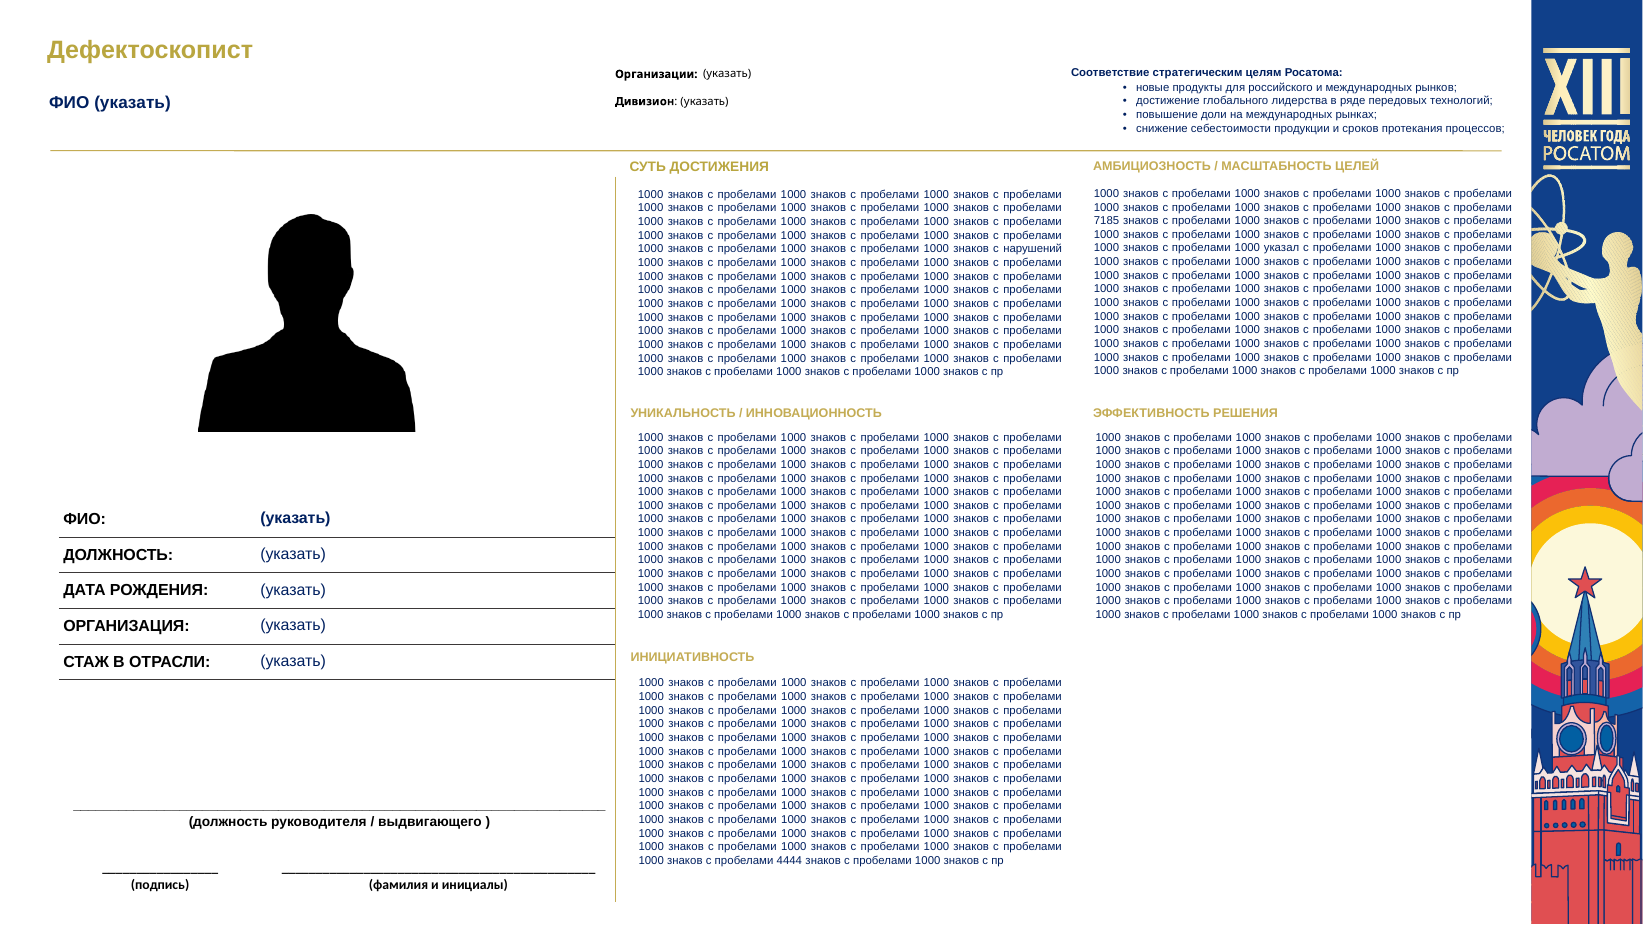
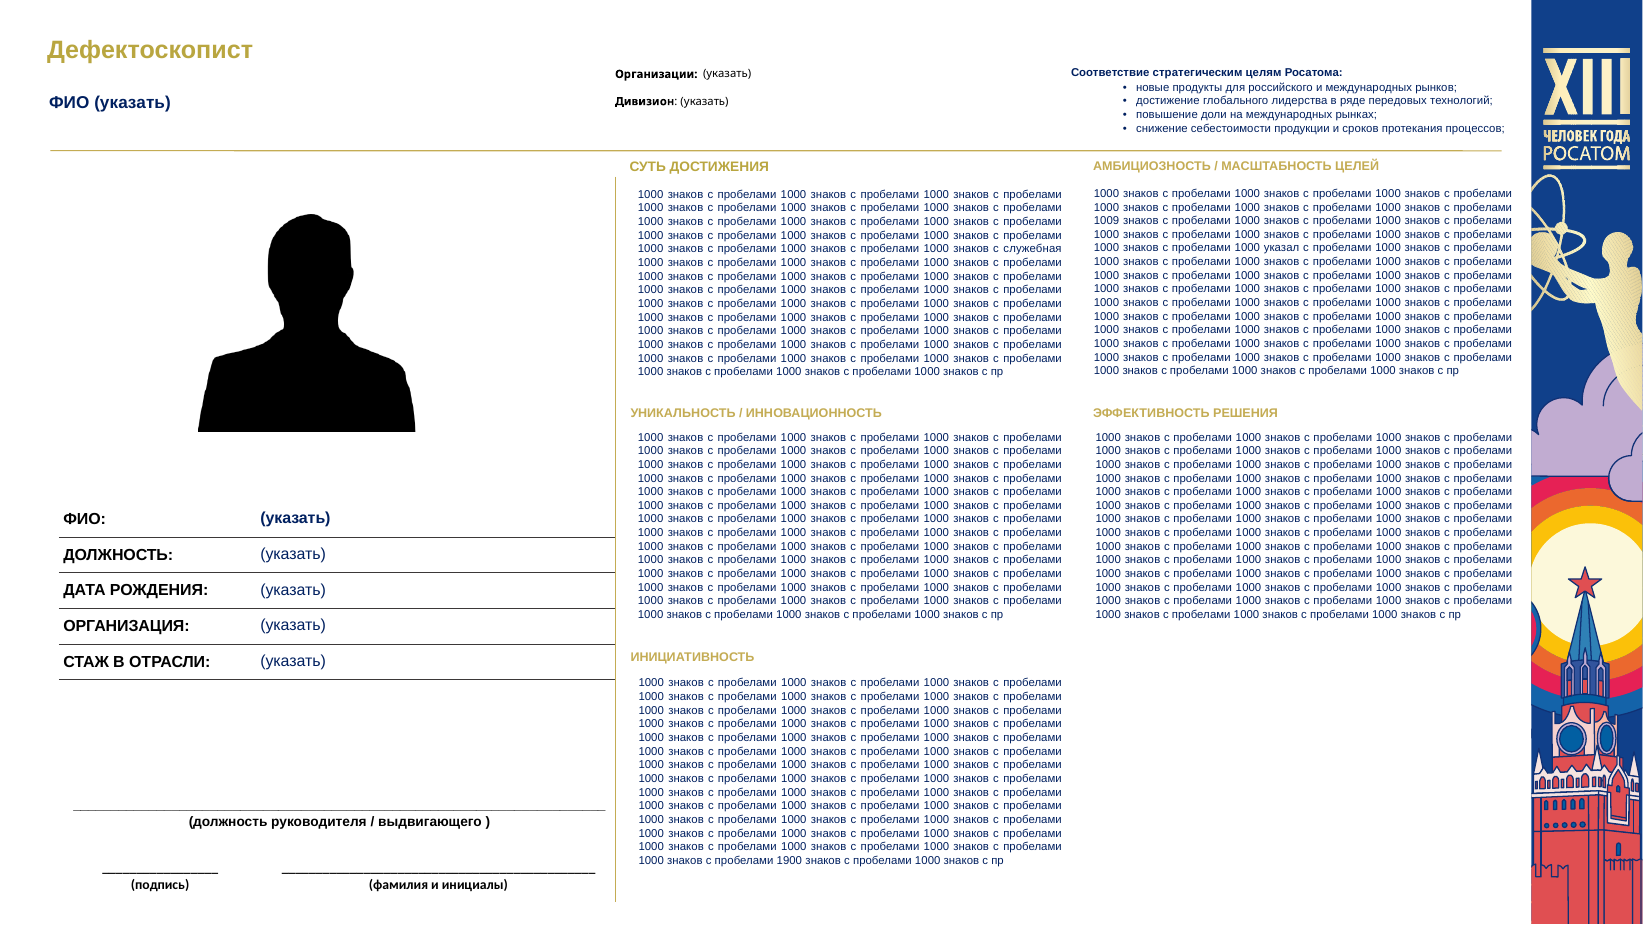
7185: 7185 -> 1009
нарушений: нарушений -> служебная
4444: 4444 -> 1900
